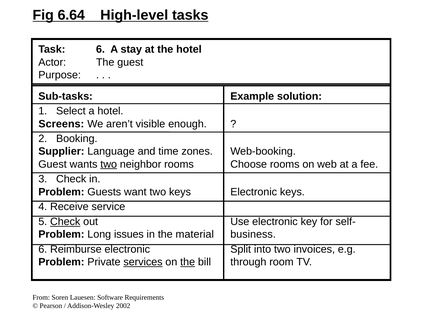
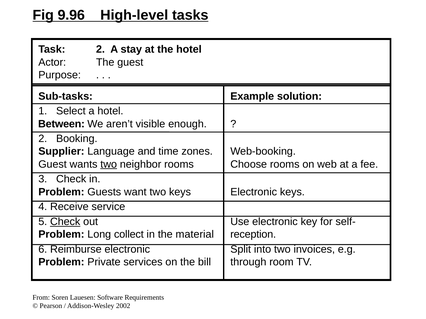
6.64: 6.64 -> 9.96
Task 6: 6 -> 2
Screens: Screens -> Between
issues: issues -> collect
business: business -> reception
services underline: present -> none
the at (188, 262) underline: present -> none
